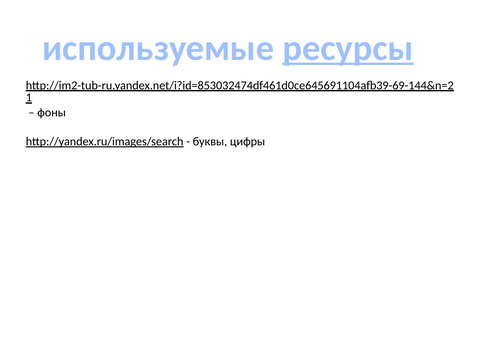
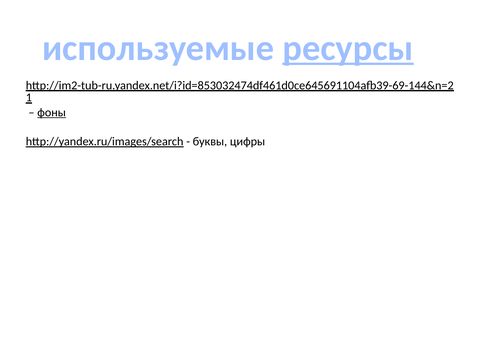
фоны underline: none -> present
